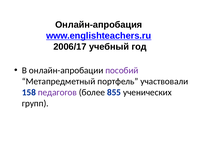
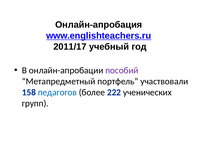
2006/17: 2006/17 -> 2011/17
педагогов colour: purple -> blue
855: 855 -> 222
